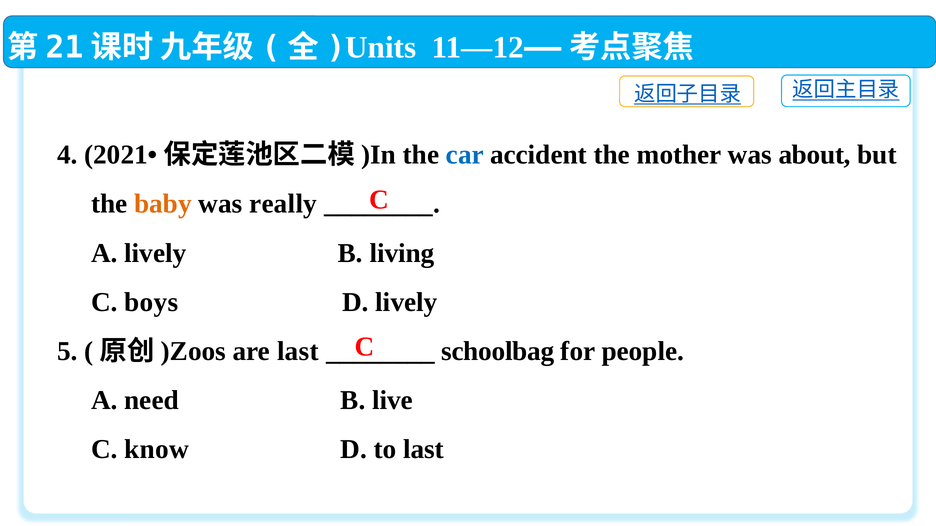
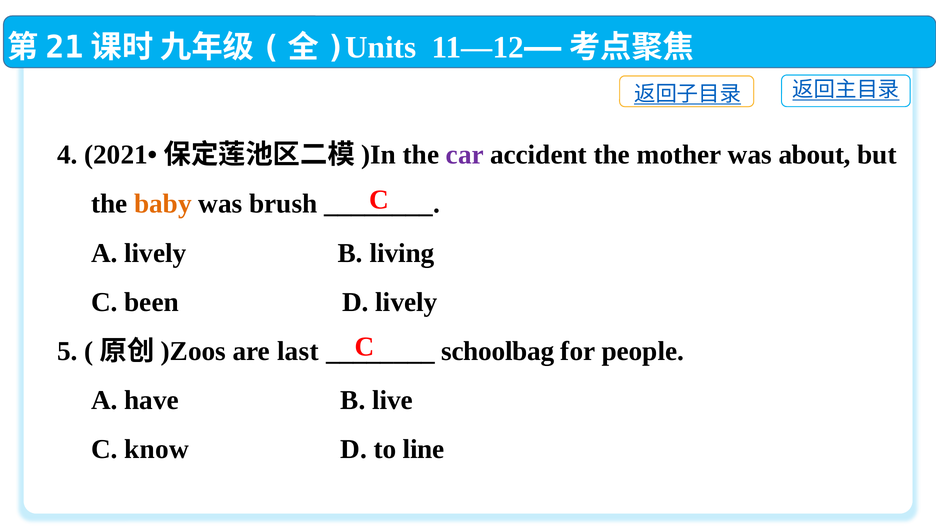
car colour: blue -> purple
really: really -> brush
boys: boys -> been
need: need -> have
to last: last -> line
